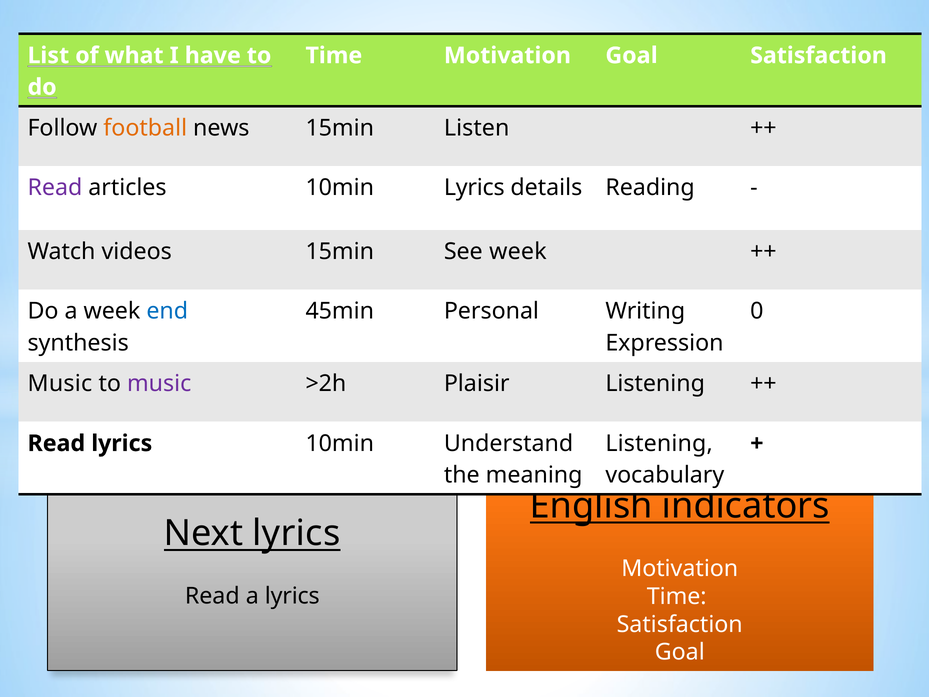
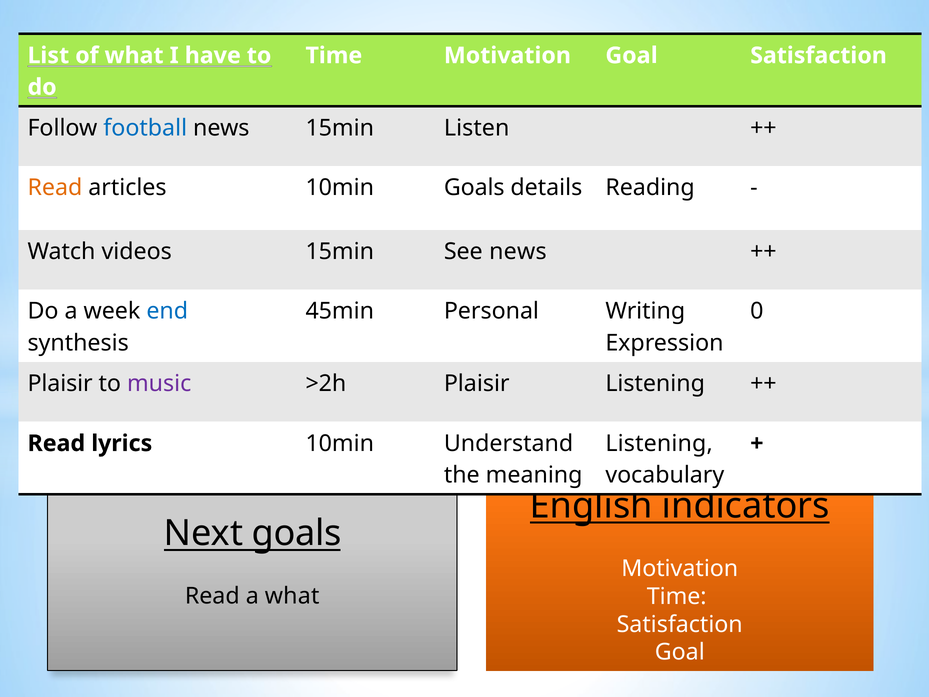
football colour: orange -> blue
Read at (55, 188) colour: purple -> orange
10min Lyrics: Lyrics -> Goals
See week: week -> news
Music at (60, 384): Music -> Plaisir
Next lyrics: lyrics -> goals
a lyrics: lyrics -> what
